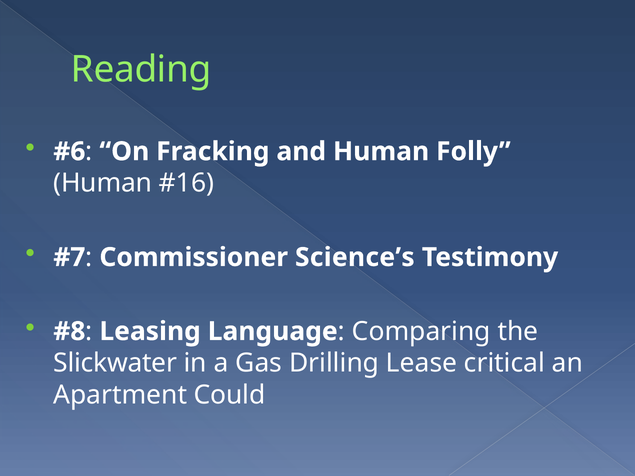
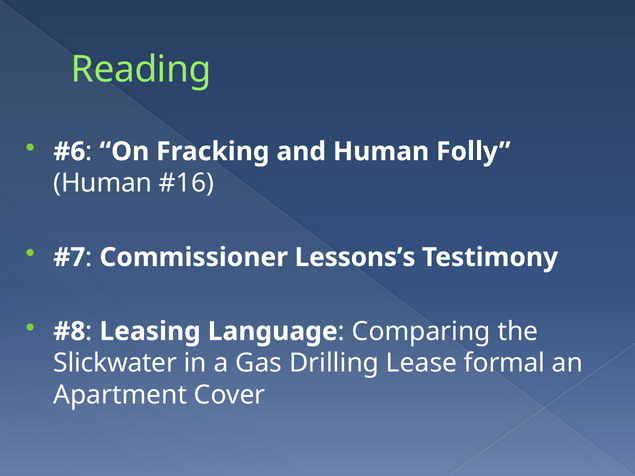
Science’s: Science’s -> Lessons’s
critical: critical -> formal
Could: Could -> Cover
